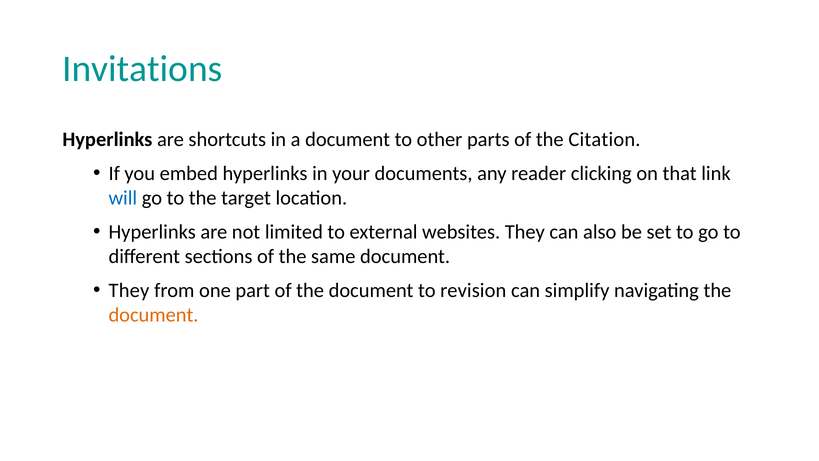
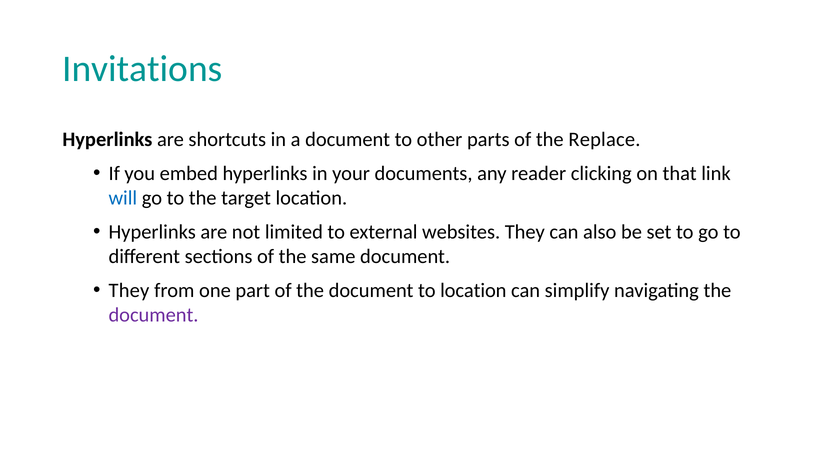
Citation: Citation -> Replace
to revision: revision -> location
document at (154, 315) colour: orange -> purple
